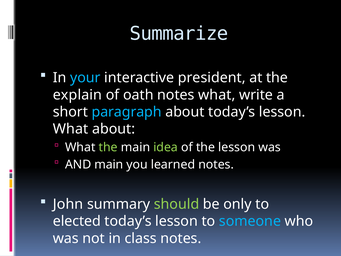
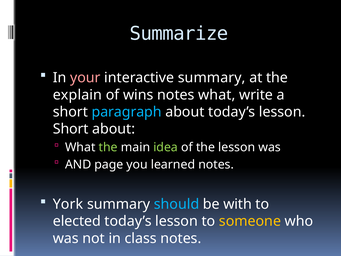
your colour: light blue -> pink
interactive president: president -> summary
oath: oath -> wins
What at (71, 129): What -> Short
AND main: main -> page
John: John -> York
should colour: light green -> light blue
only: only -> with
someone colour: light blue -> yellow
